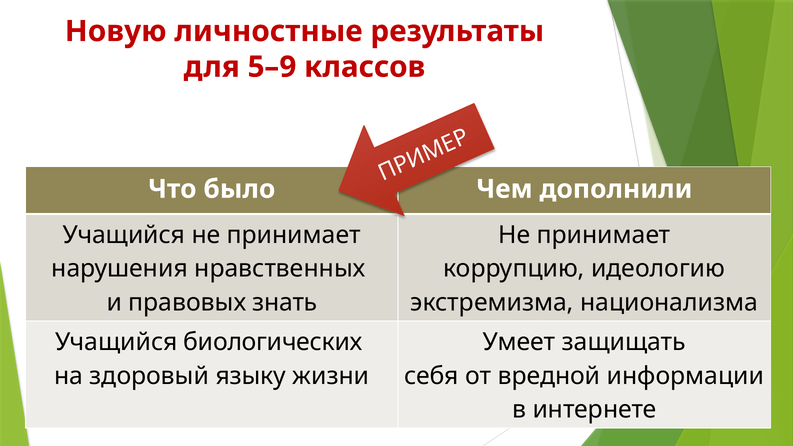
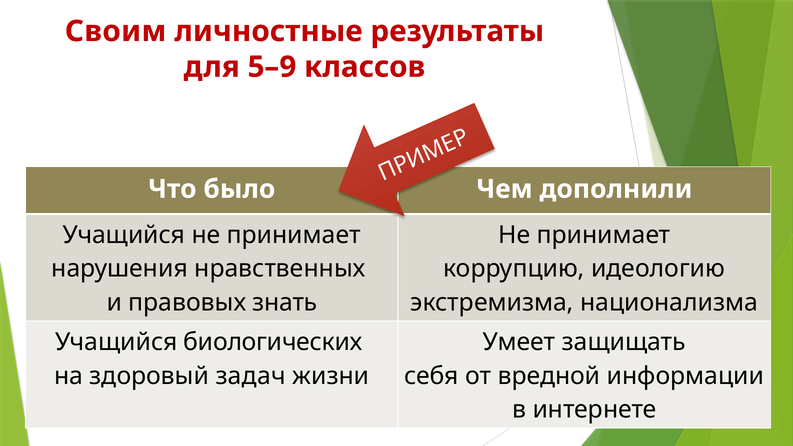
Новую: Новую -> Своим
языку: языку -> задач
